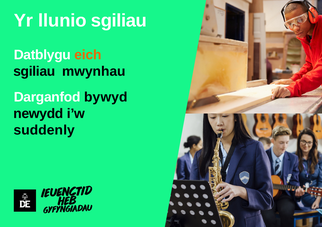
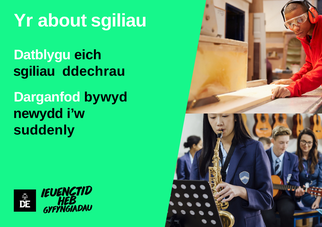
llunio: llunio -> about
eich colour: orange -> black
mwynhau: mwynhau -> ddechrau
